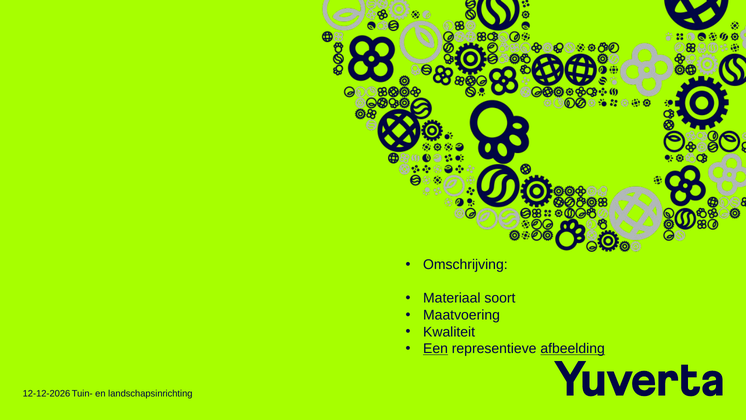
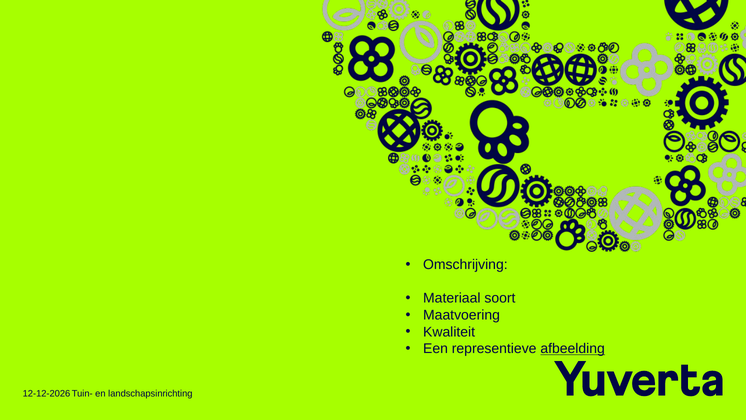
Een underline: present -> none
